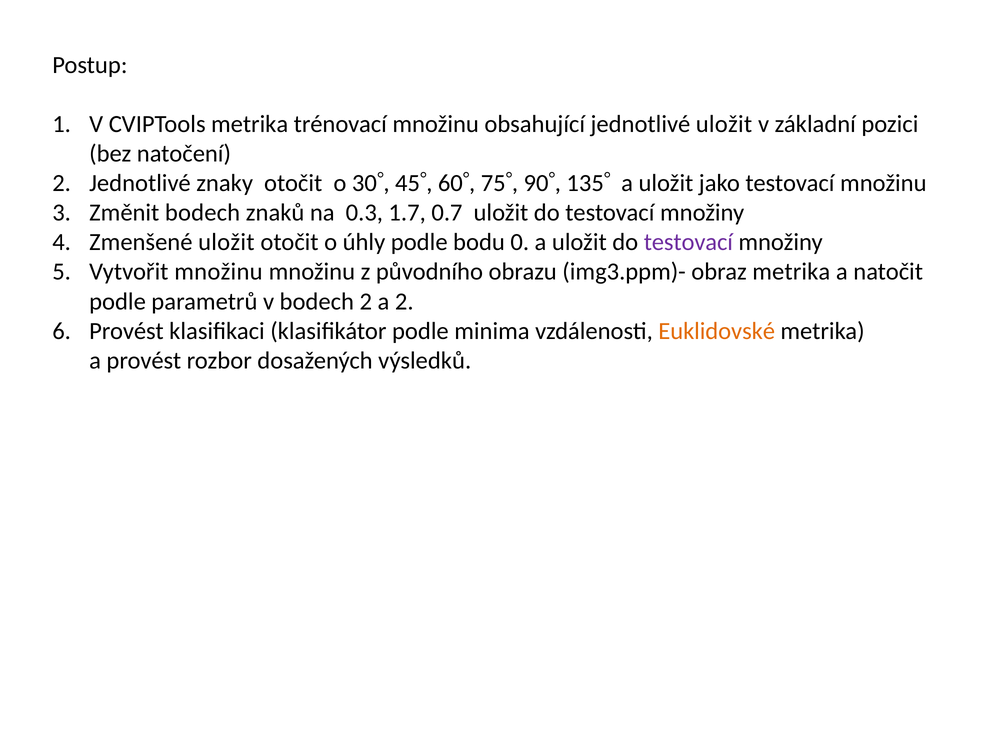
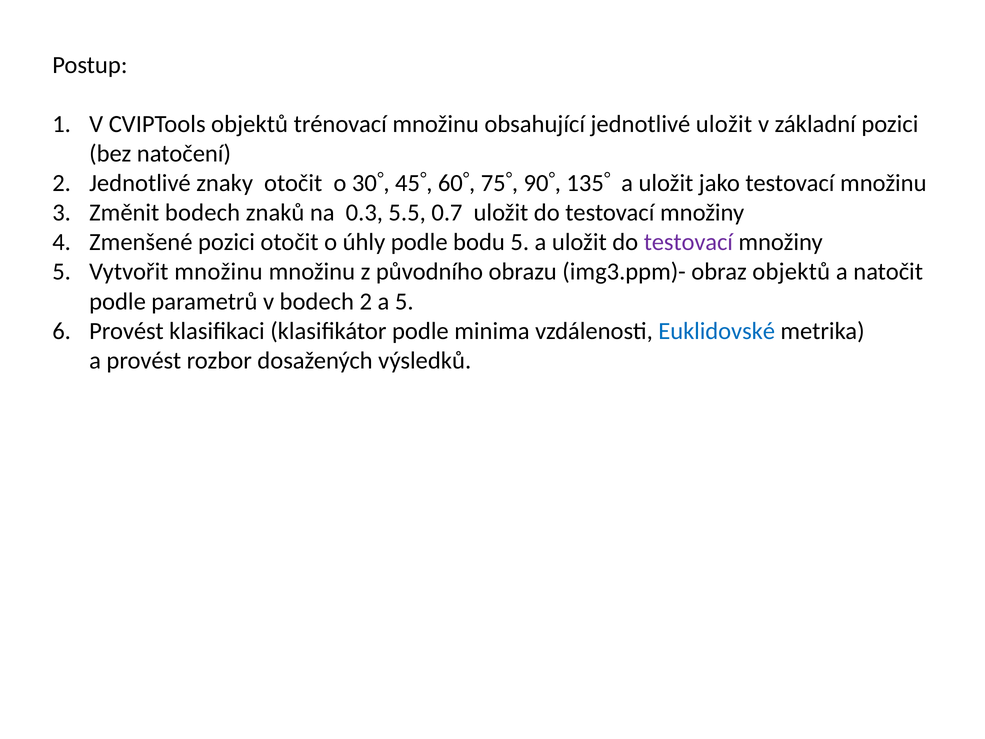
CVIPTools metrika: metrika -> objektů
1.7: 1.7 -> 5.5
Zmenšené uložit: uložit -> pozici
bodu 0: 0 -> 5
obraz metrika: metrika -> objektů
a 2: 2 -> 5
Euklidovské colour: orange -> blue
